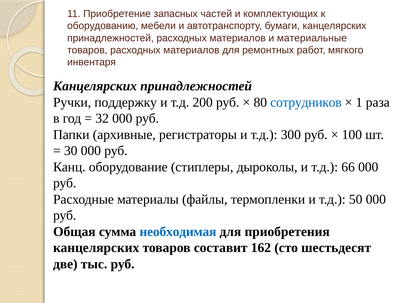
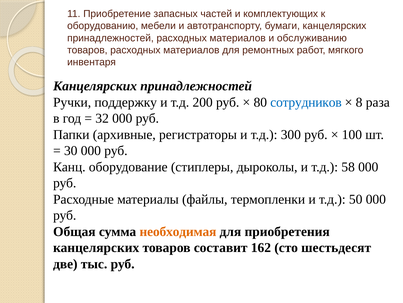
материальные: материальные -> обслуживанию
1: 1 -> 8
66: 66 -> 58
необходимая colour: blue -> orange
